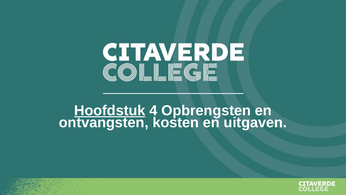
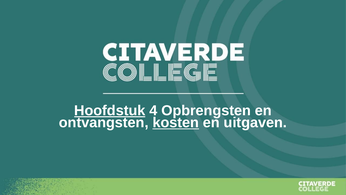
kosten underline: none -> present
